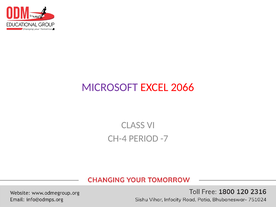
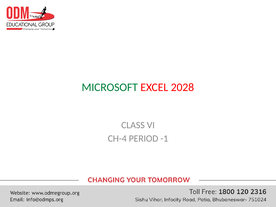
MICROSOFT colour: purple -> green
2066: 2066 -> 2028
-7: -7 -> -1
